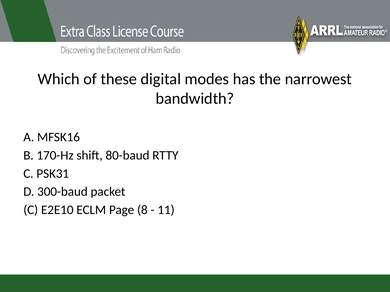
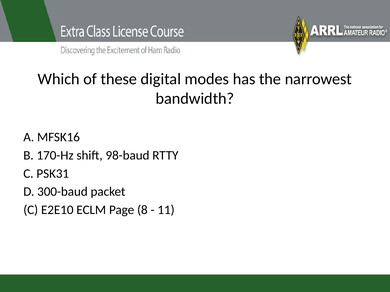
80-baud: 80-baud -> 98-baud
